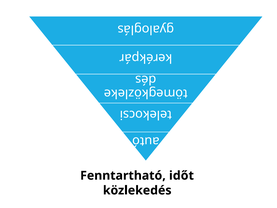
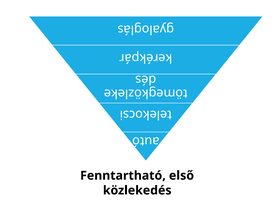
időt: időt -> első
